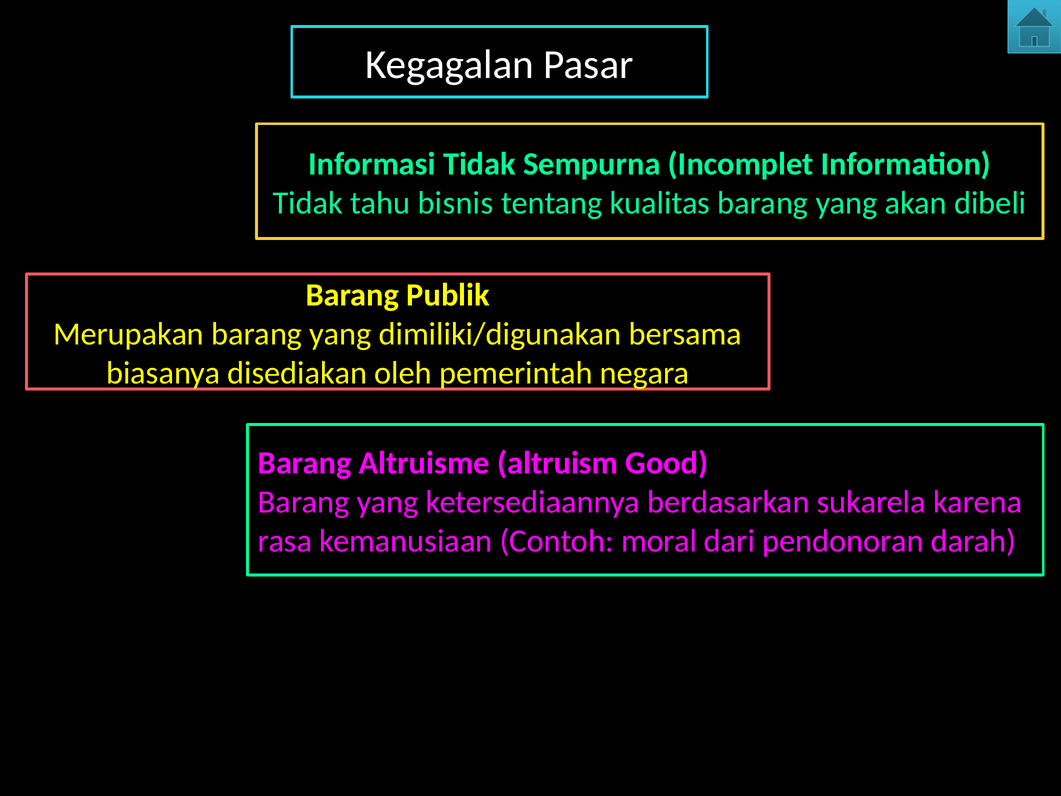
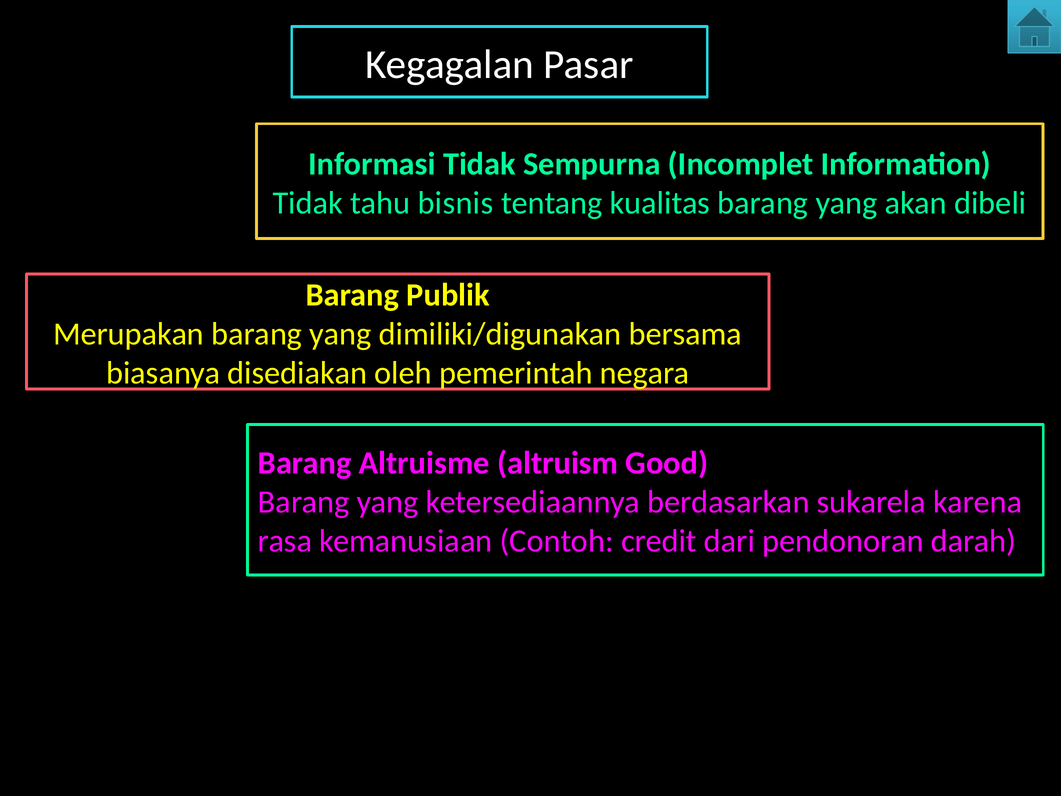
moral: moral -> credit
